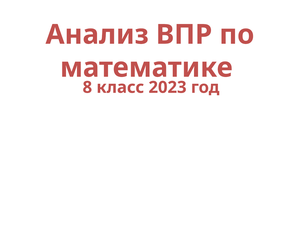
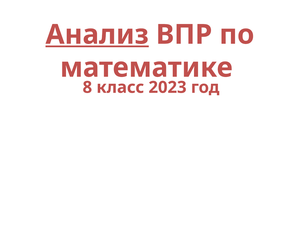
Анализ underline: none -> present
